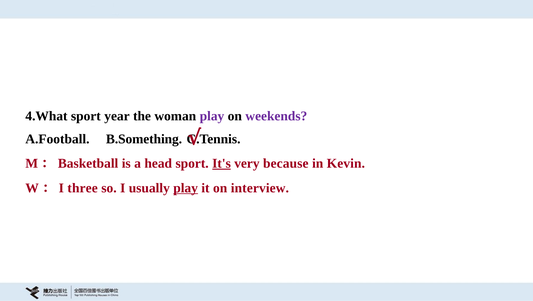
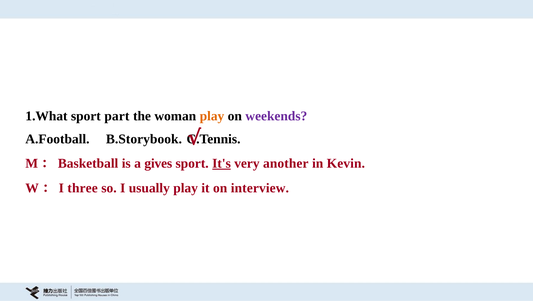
4.What: 4.What -> 1.What
year: year -> part
play at (212, 116) colour: purple -> orange
B.Something: B.Something -> B.Storybook
head: head -> gives
because: because -> another
play at (186, 188) underline: present -> none
